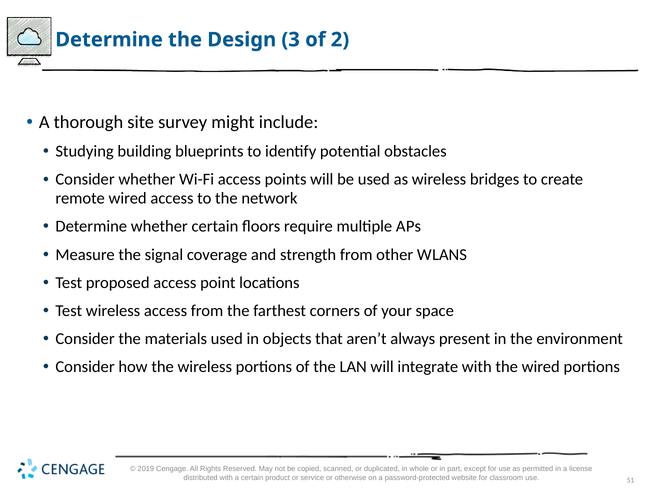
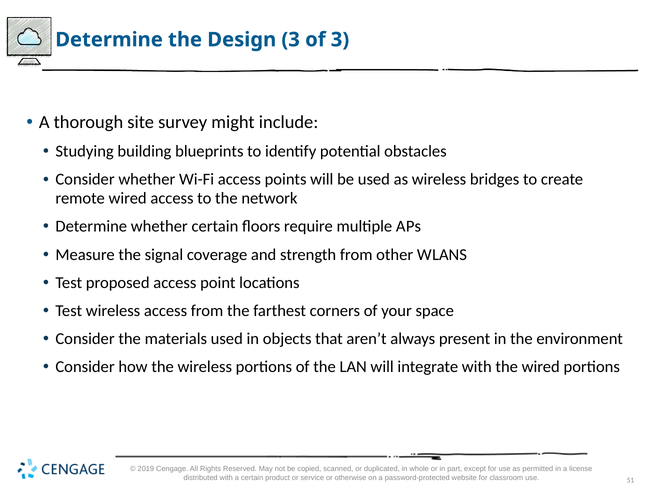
of 2: 2 -> 3
